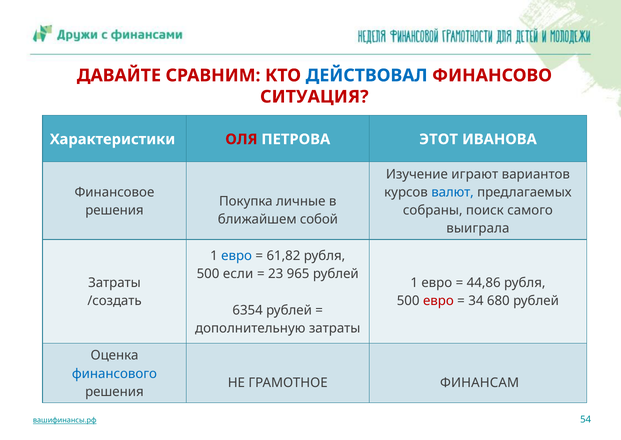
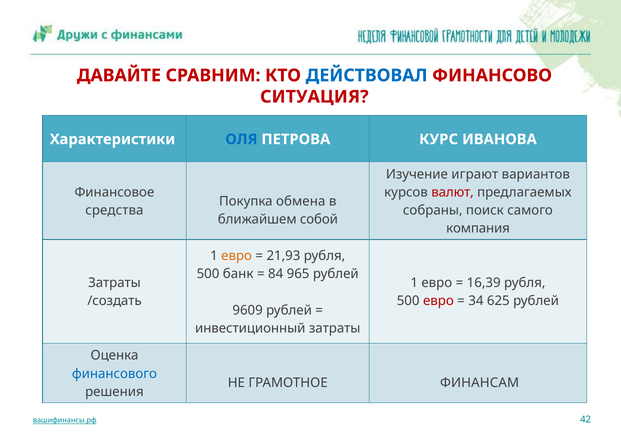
ОЛЯ colour: red -> blue
ЭТОТ: ЭТОТ -> КУРС
валют colour: blue -> red
личные: личные -> обмена
решения at (114, 210): решения -> средства
выиграла: выиграла -> компания
евро at (237, 255) colour: blue -> orange
61,82: 61,82 -> 21,93
если: если -> банк
23: 23 -> 84
44,86: 44,86 -> 16,39
680: 680 -> 625
6354: 6354 -> 9609
дополнительную: дополнительную -> инвестиционный
54: 54 -> 42
